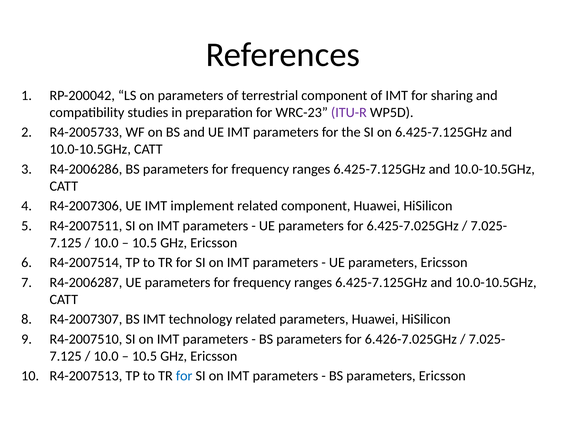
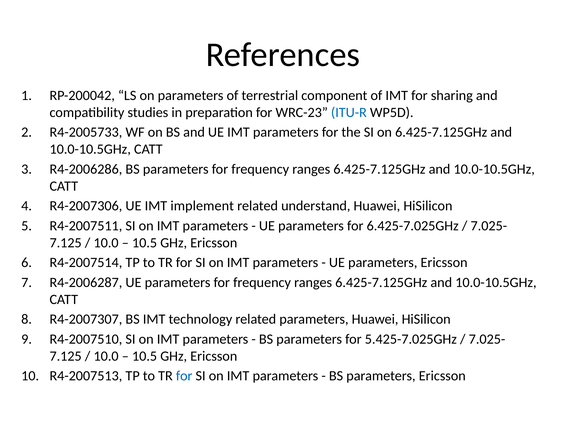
ITU-R colour: purple -> blue
related component: component -> understand
6.426-7.025GHz: 6.426-7.025GHz -> 5.425-7.025GHz
